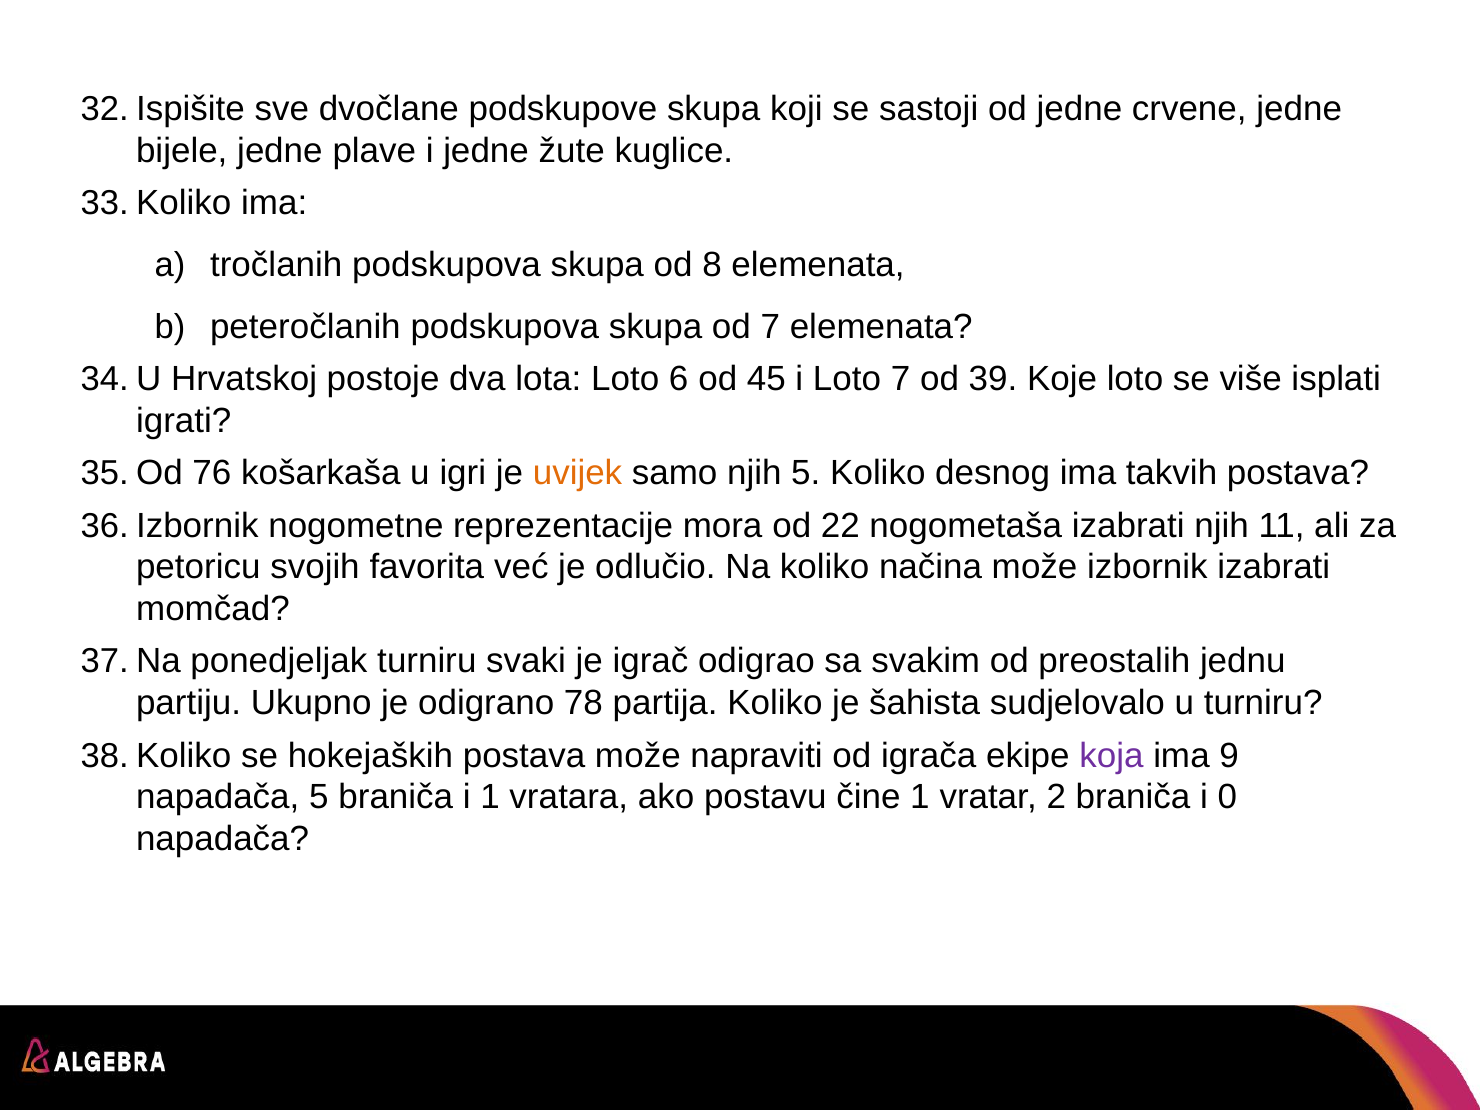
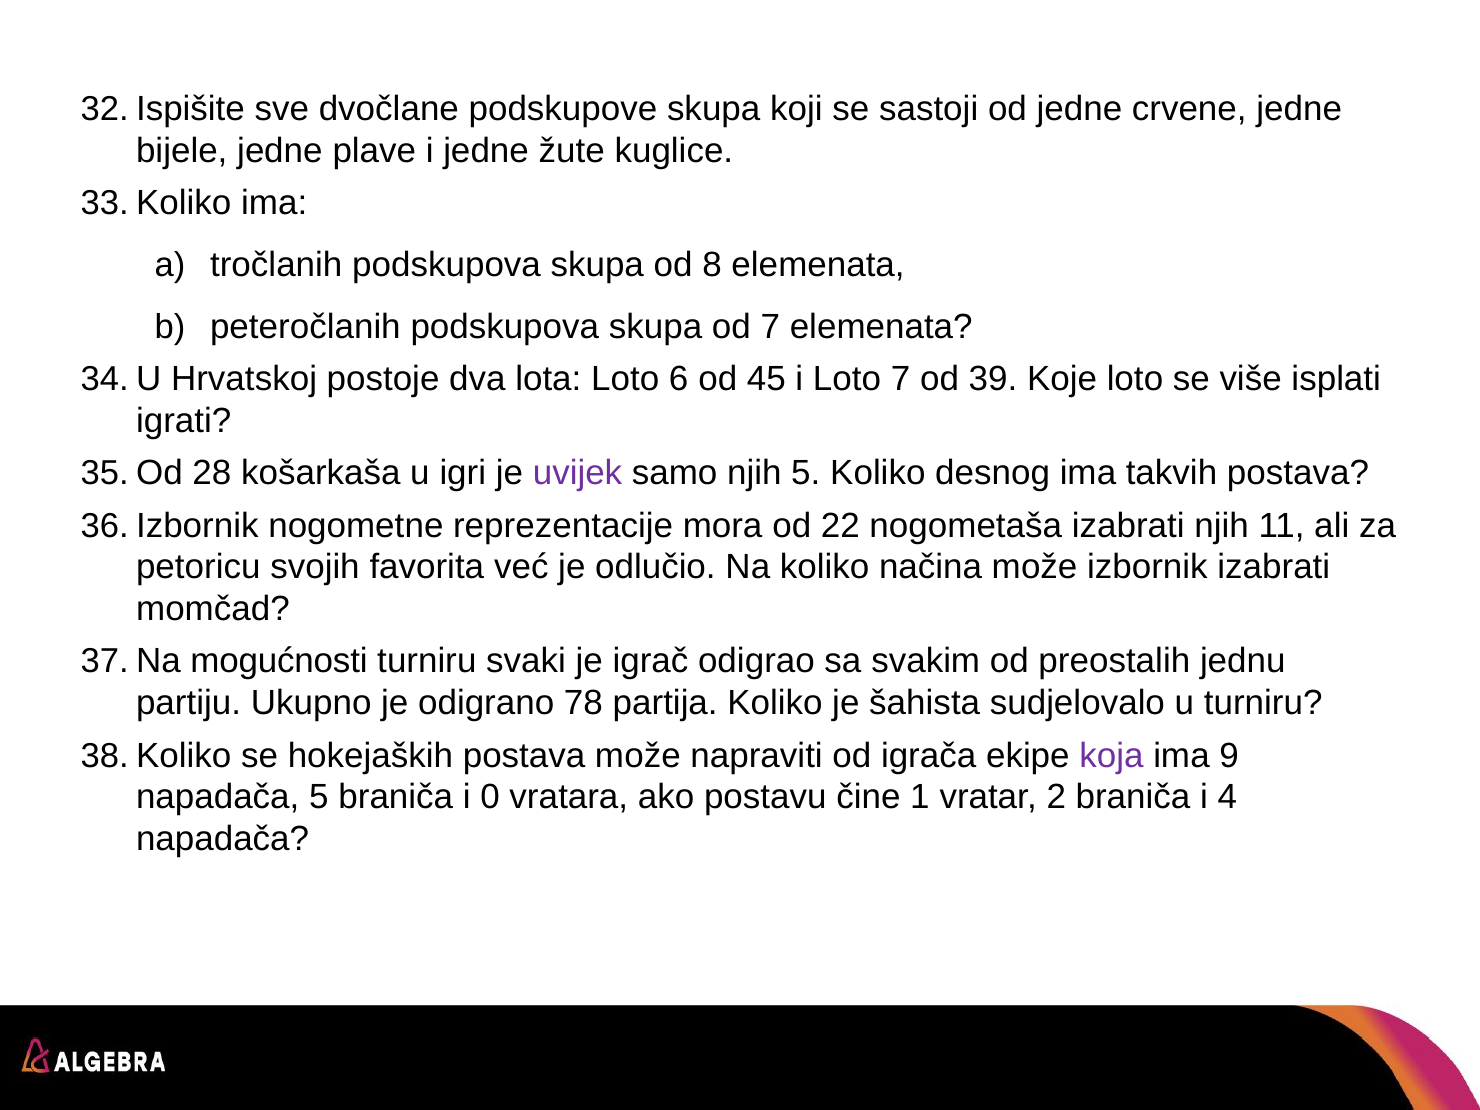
76: 76 -> 28
uvijek colour: orange -> purple
ponedjeljak: ponedjeljak -> mogućnosti
i 1: 1 -> 0
0: 0 -> 4
